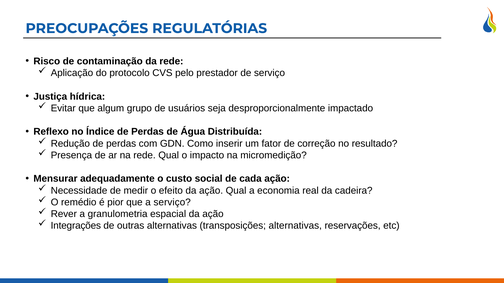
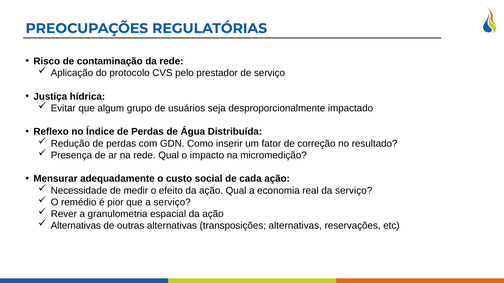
da cadeira: cadeira -> serviço
Integrações at (76, 226): Integrações -> Alternativas
